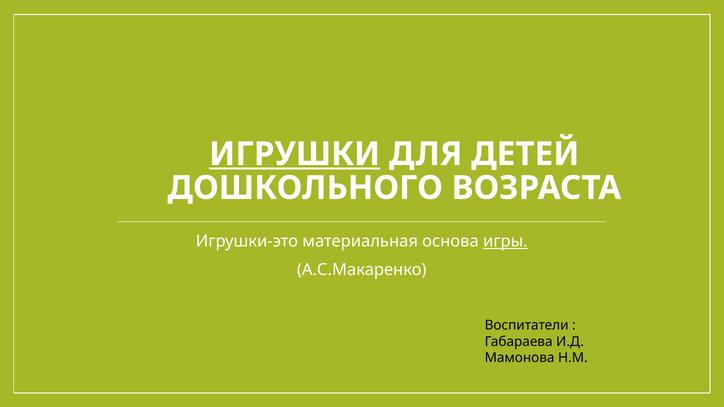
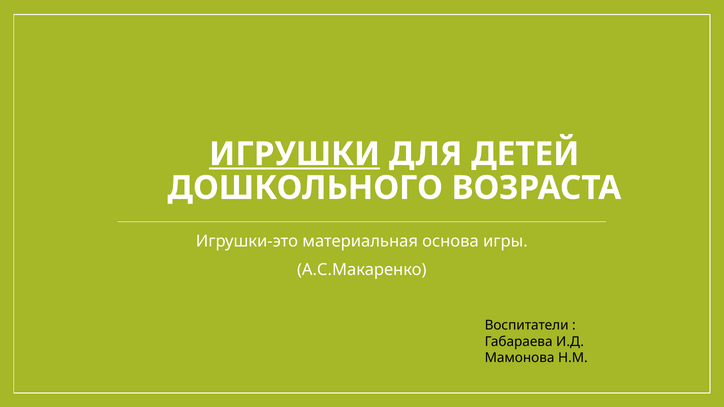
игры underline: present -> none
